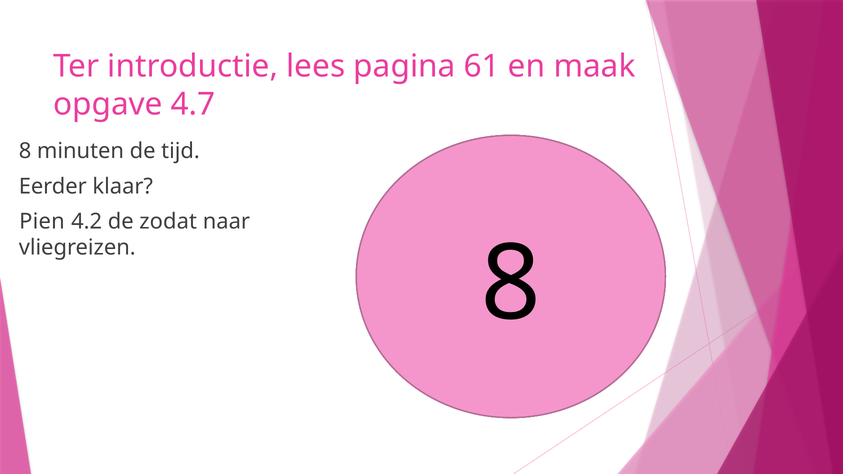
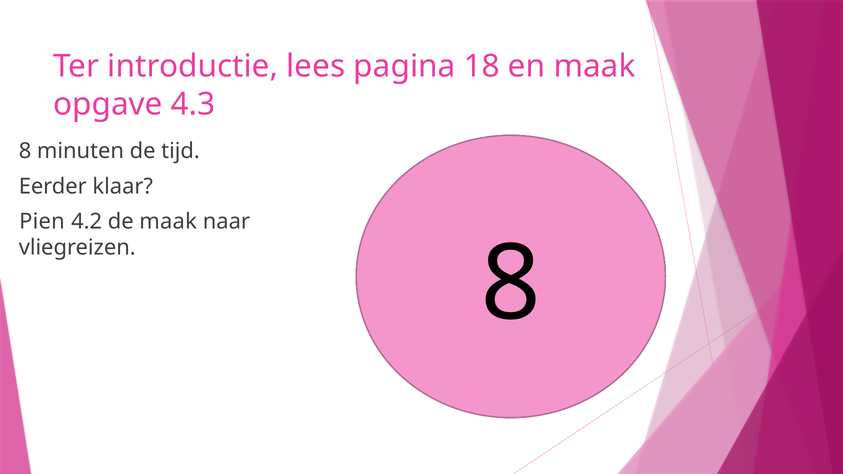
61: 61 -> 18
4.7: 4.7 -> 4.3
de zodat: zodat -> maak
